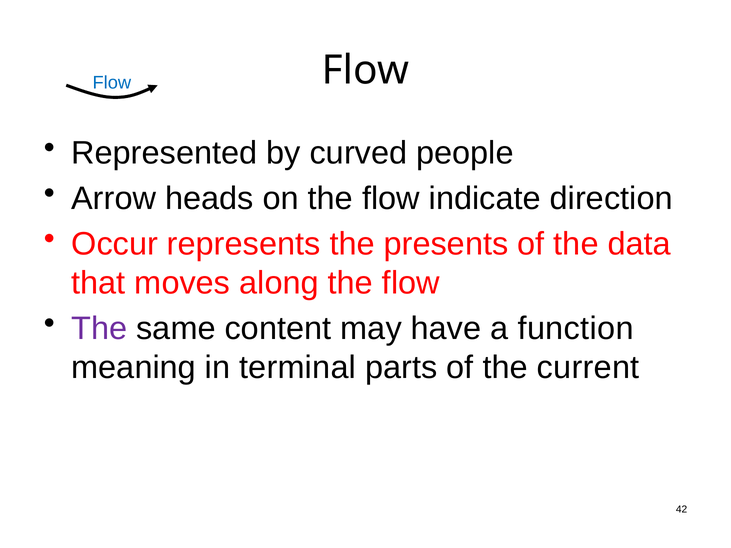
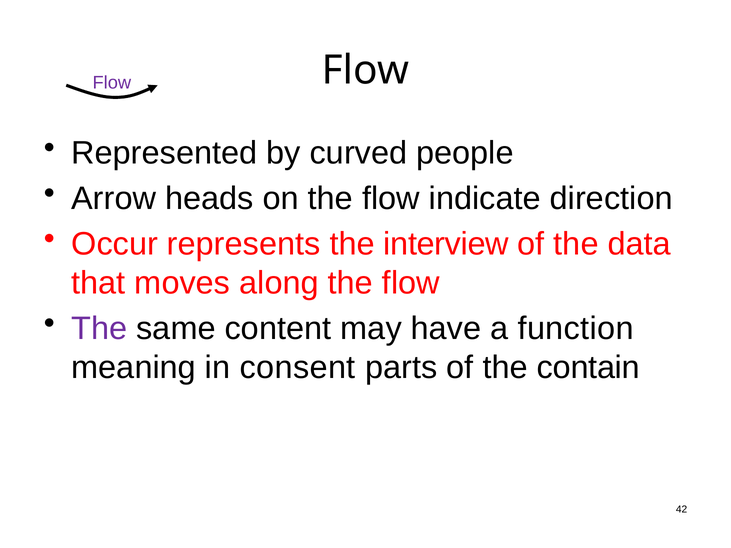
Flow at (112, 83) colour: blue -> purple
presents: presents -> interview
terminal: terminal -> consent
current: current -> contain
